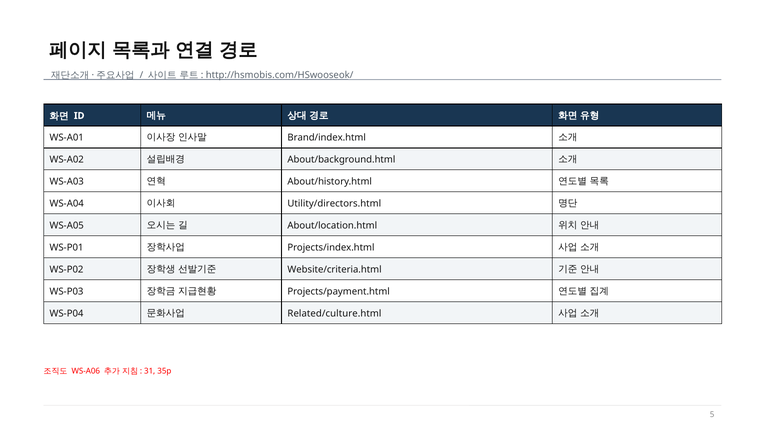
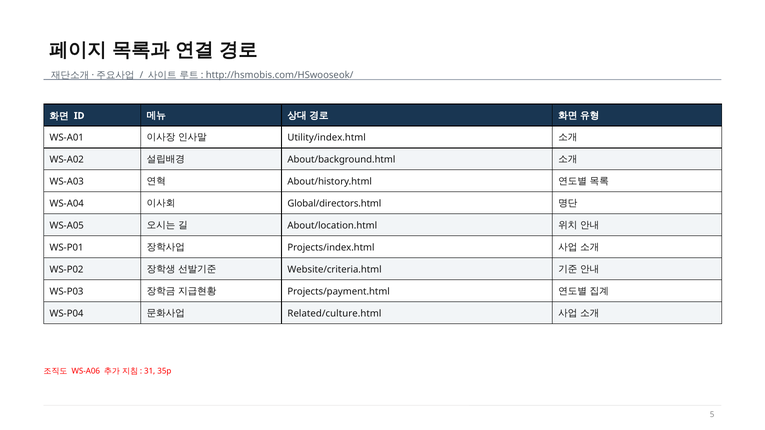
Brand/index.html: Brand/index.html -> Utility/index.html
Utility/directors.html: Utility/directors.html -> Global/directors.html
